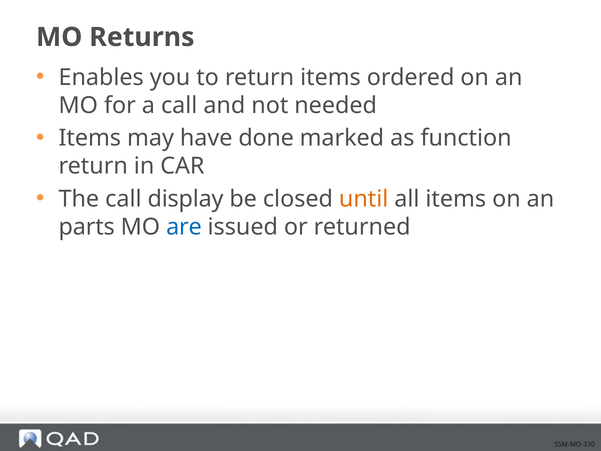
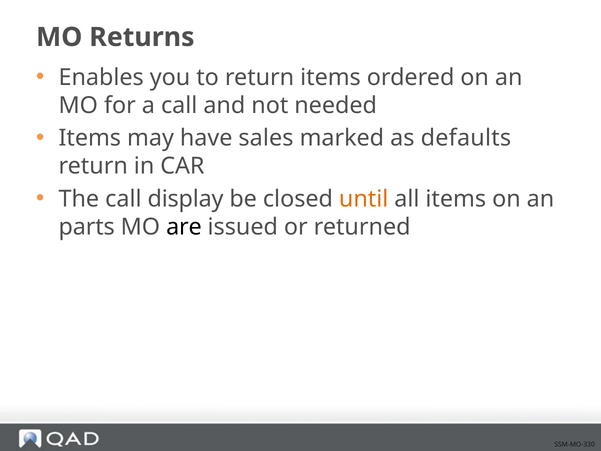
done: done -> sales
function: function -> defaults
are colour: blue -> black
